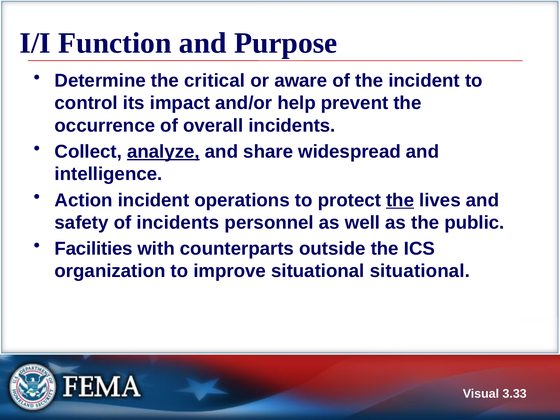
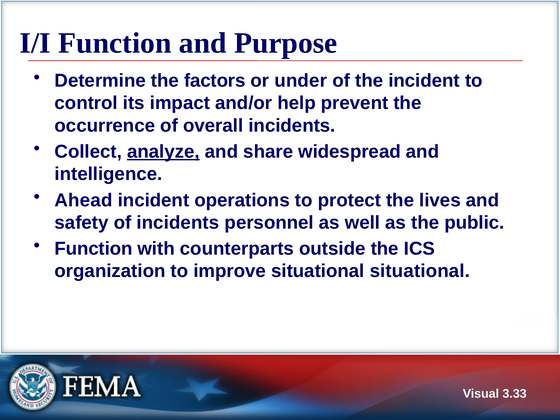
critical: critical -> factors
aware: aware -> under
Action: Action -> Ahead
the at (400, 200) underline: present -> none
Facilities at (94, 249): Facilities -> Function
